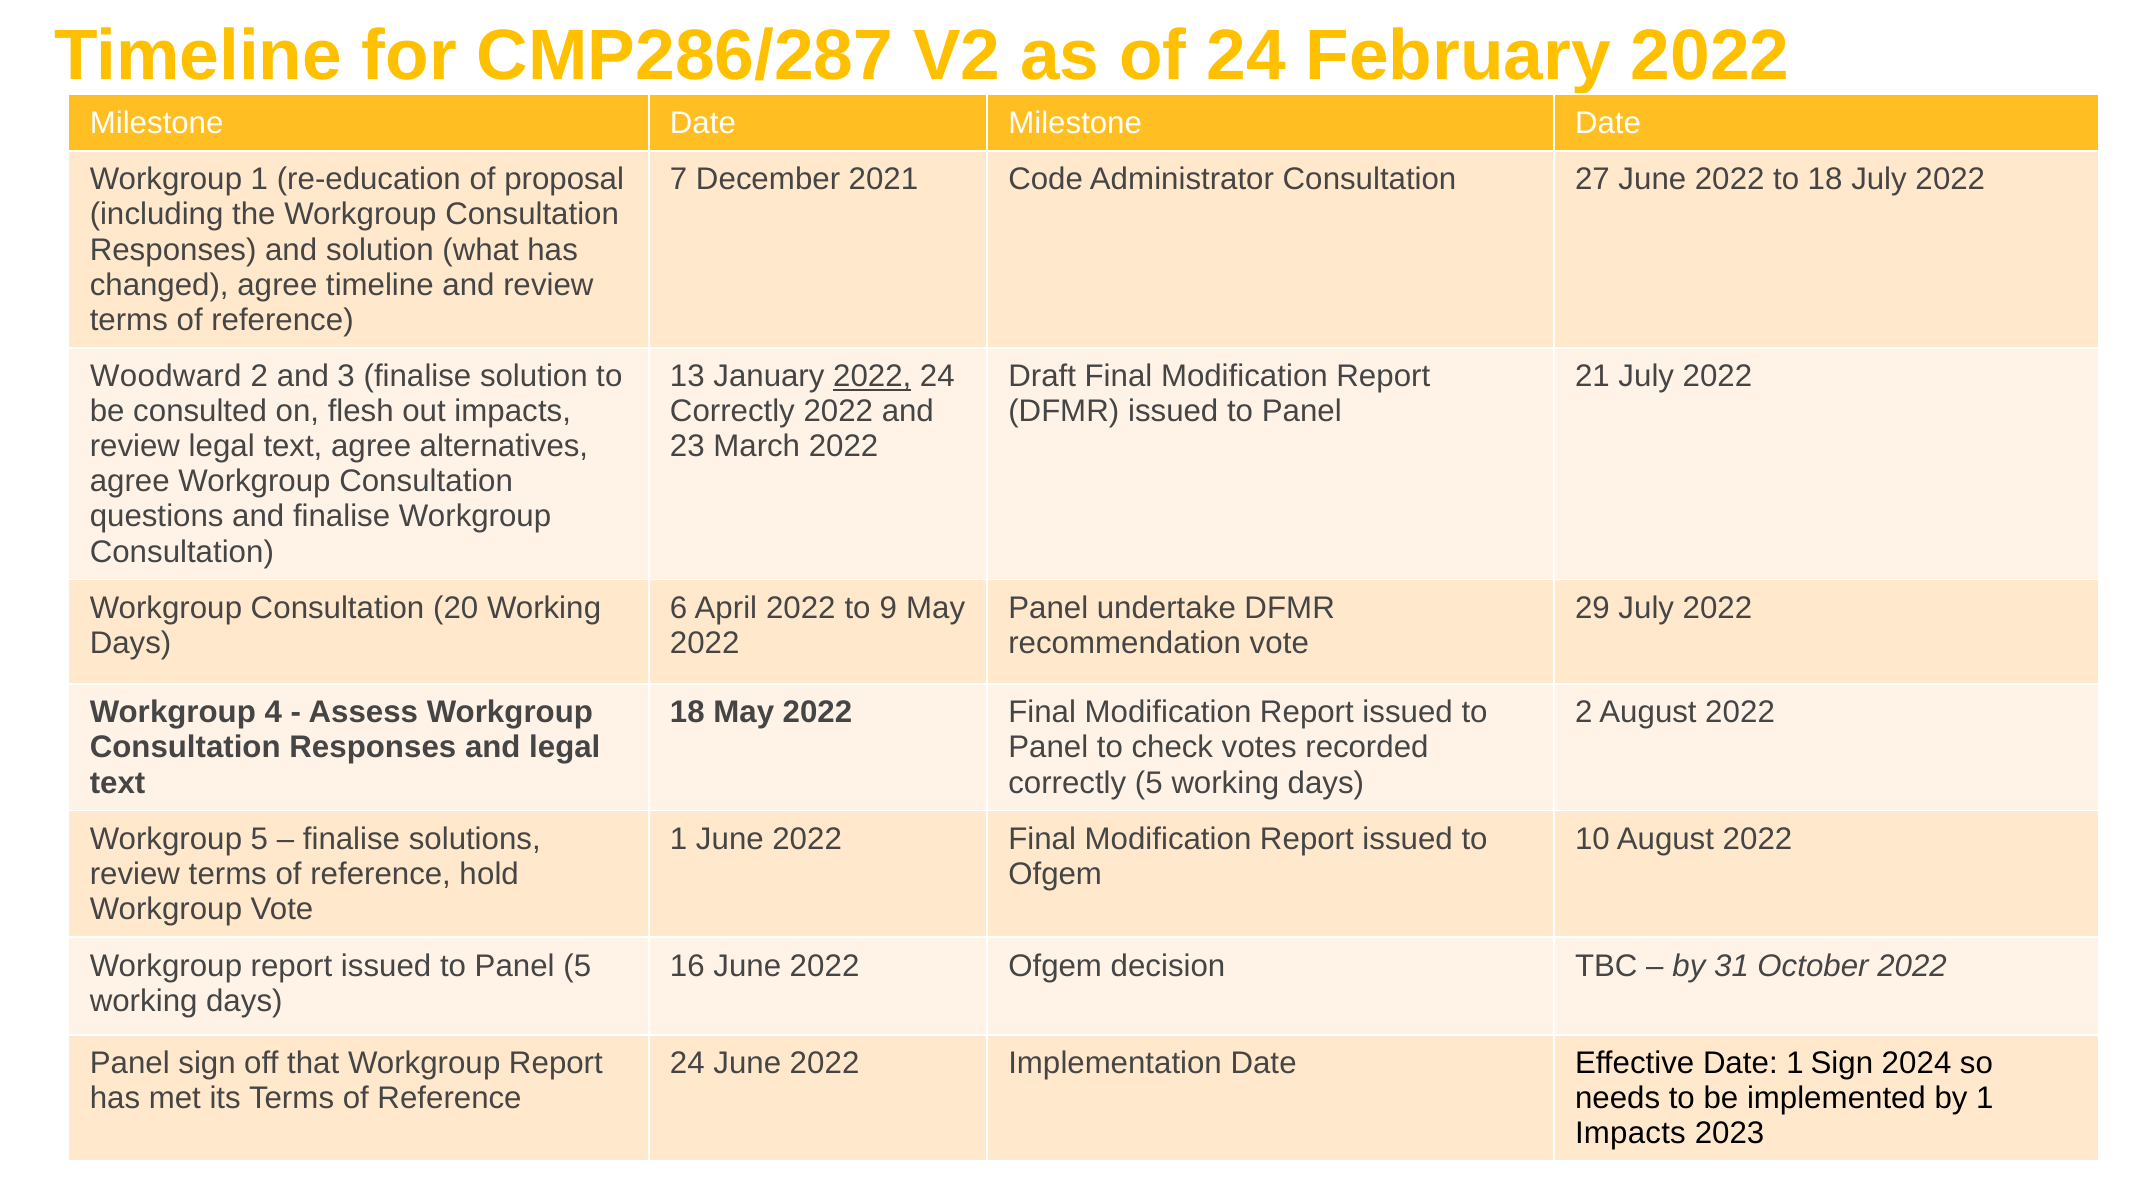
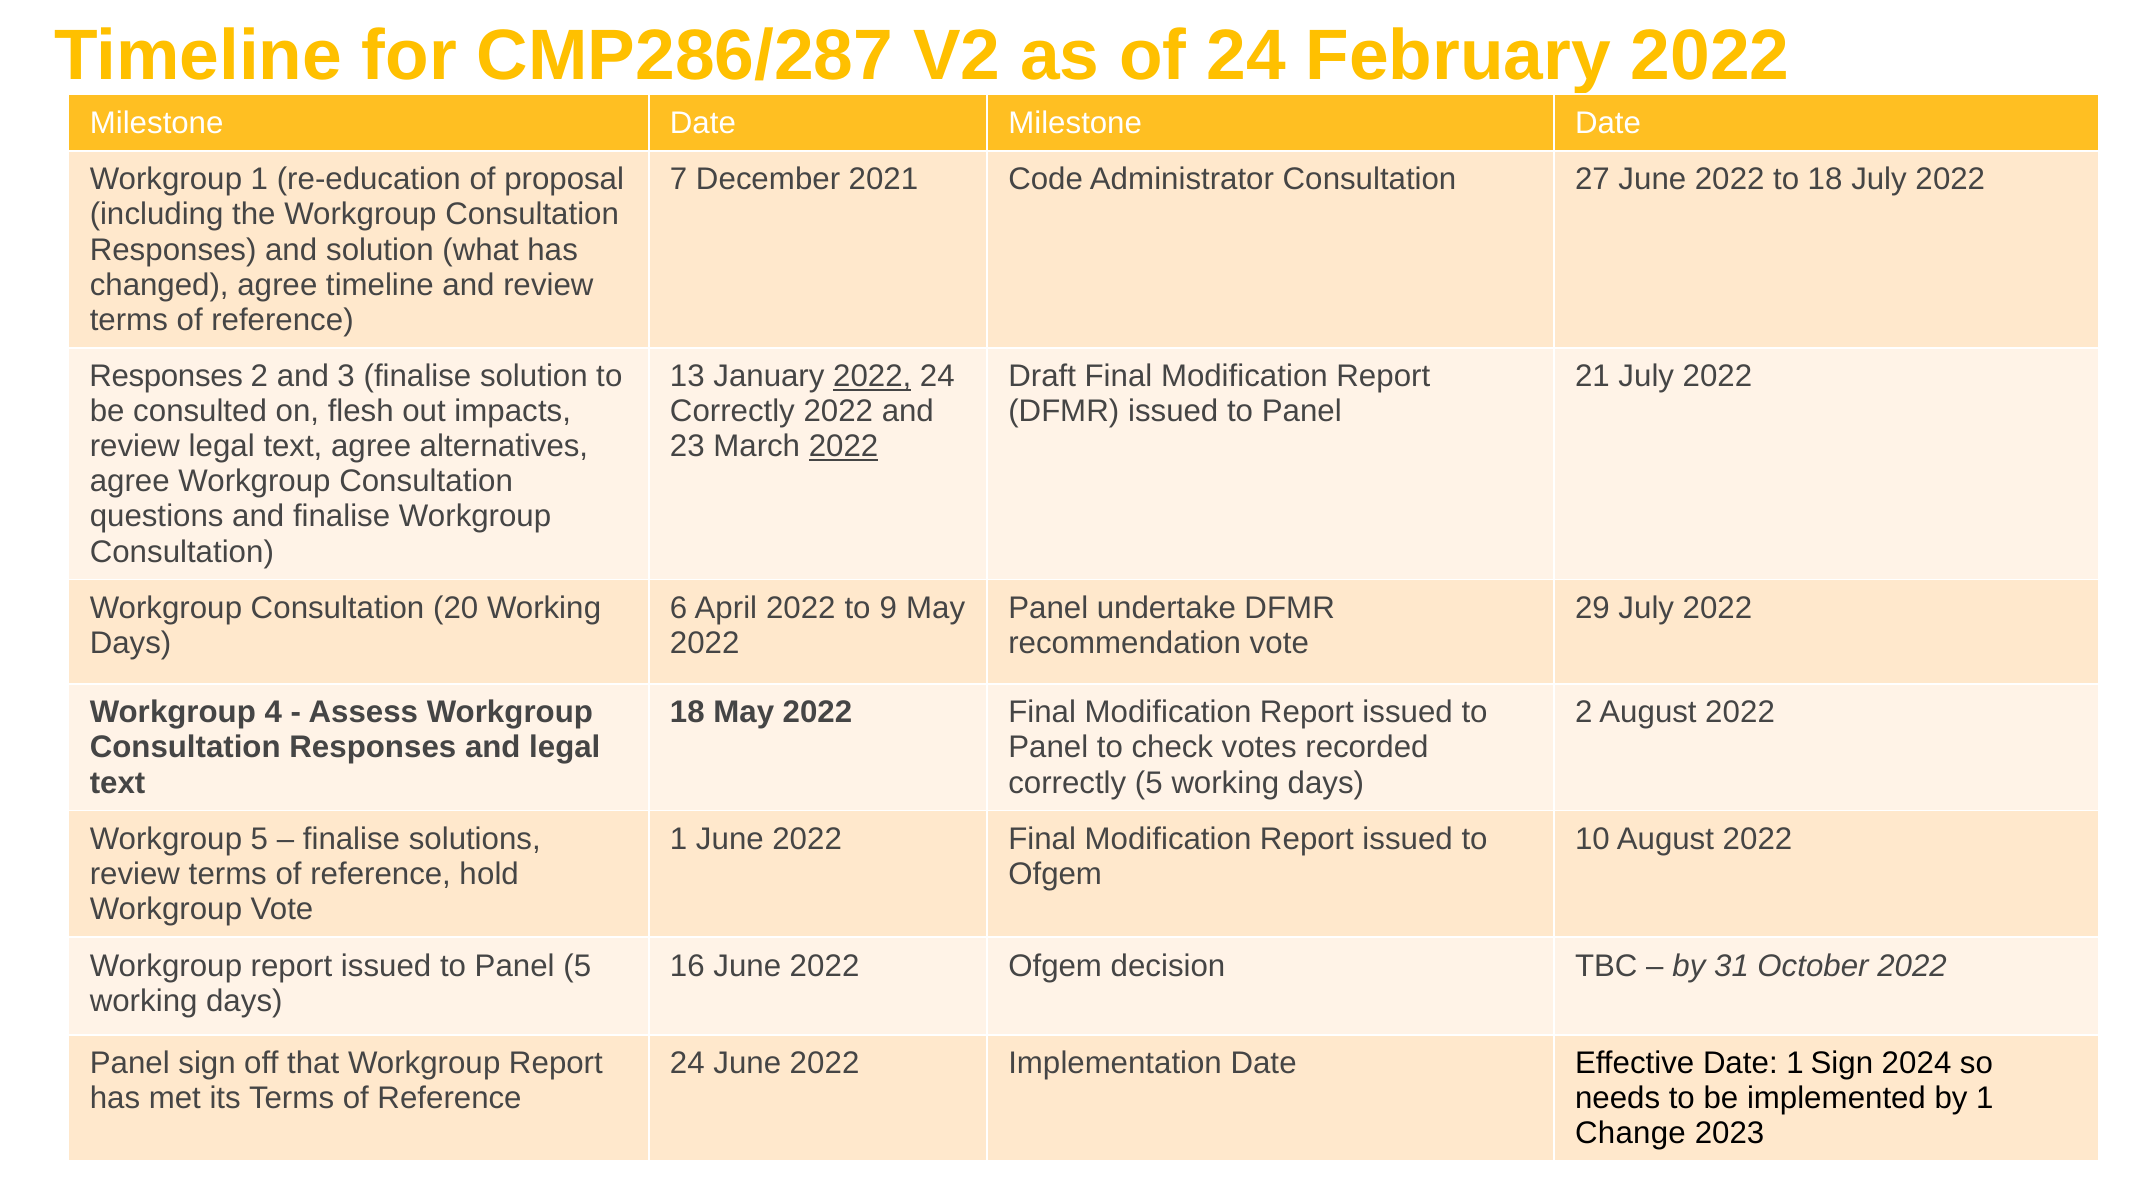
Woodward at (166, 376): Woodward -> Responses
2022 at (844, 446) underline: none -> present
Impacts at (1630, 1133): Impacts -> Change
